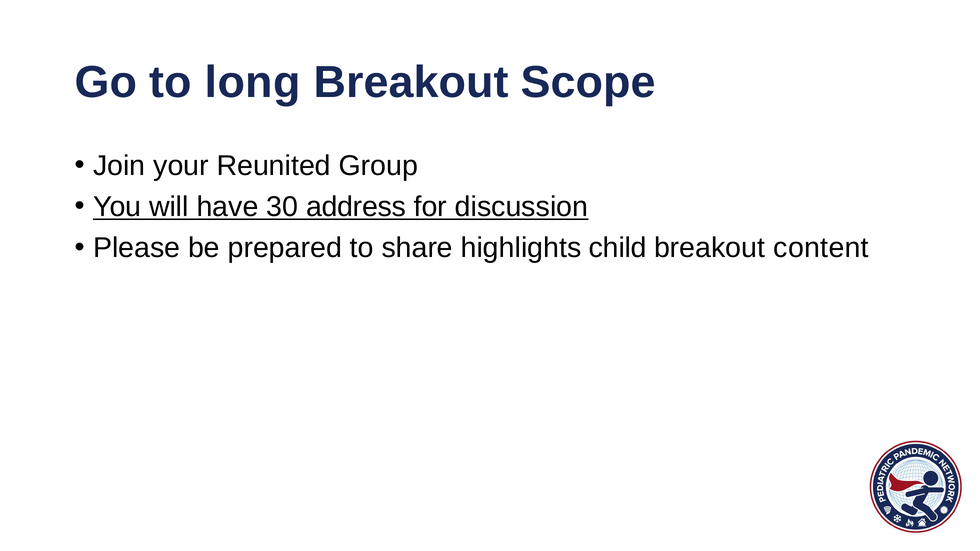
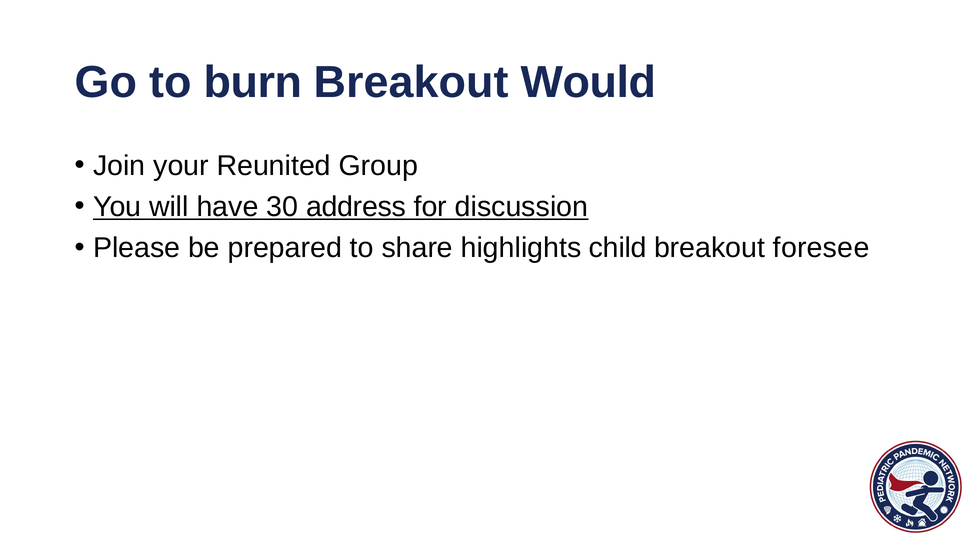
long: long -> burn
Scope: Scope -> Would
content: content -> foresee
